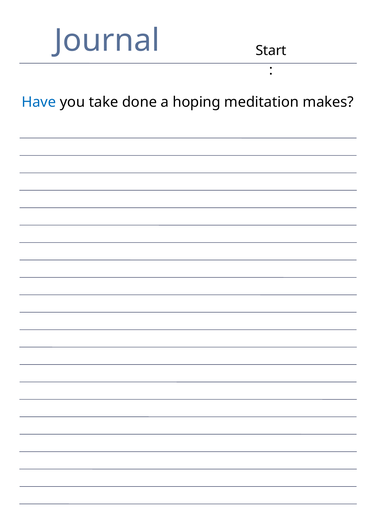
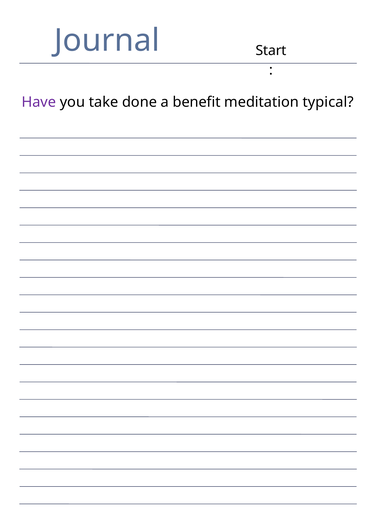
Have colour: blue -> purple
hoping: hoping -> benefit
makes: makes -> typical
